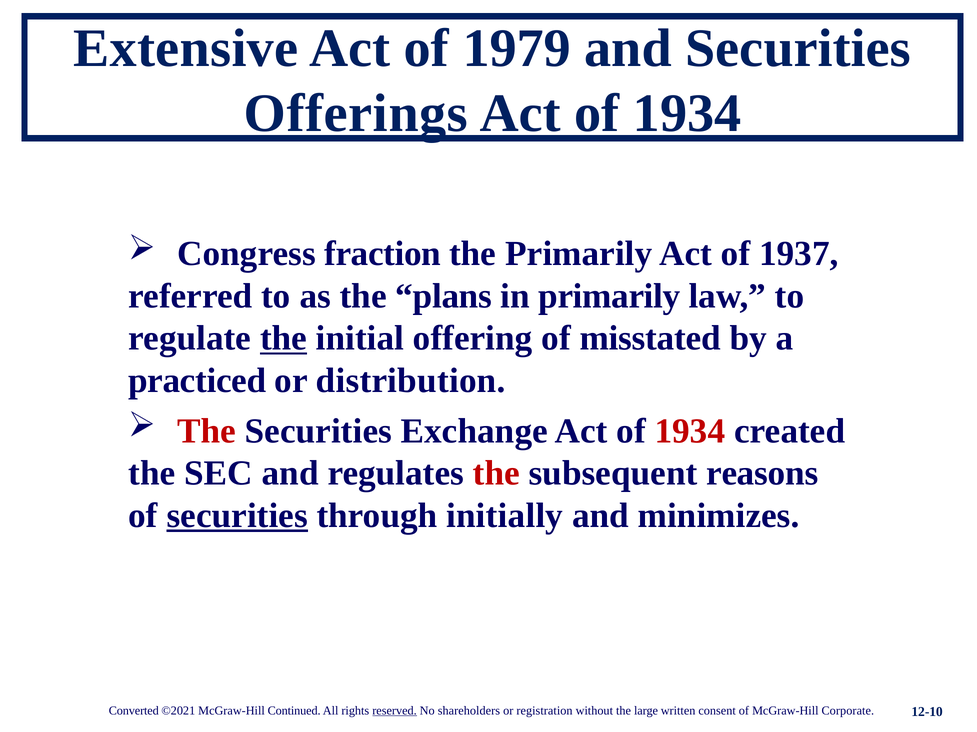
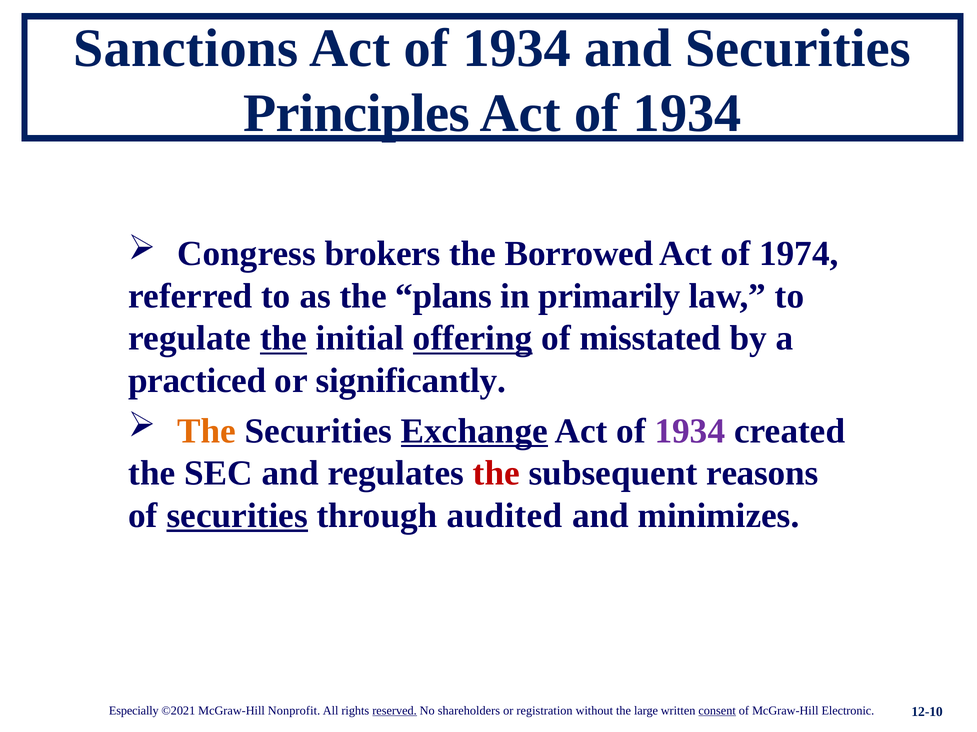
Extensive: Extensive -> Sanctions
1979 at (517, 49): 1979 -> 1934
Offerings: Offerings -> Principles
fraction: fraction -> brokers
the Primarily: Primarily -> Borrowed
1937: 1937 -> 1974
offering underline: none -> present
distribution: distribution -> significantly
The at (207, 431) colour: red -> orange
Exchange underline: none -> present
1934 at (690, 431) colour: red -> purple
initially: initially -> audited
Converted: Converted -> Especially
Continued: Continued -> Nonprofit
consent underline: none -> present
Corporate: Corporate -> Electronic
